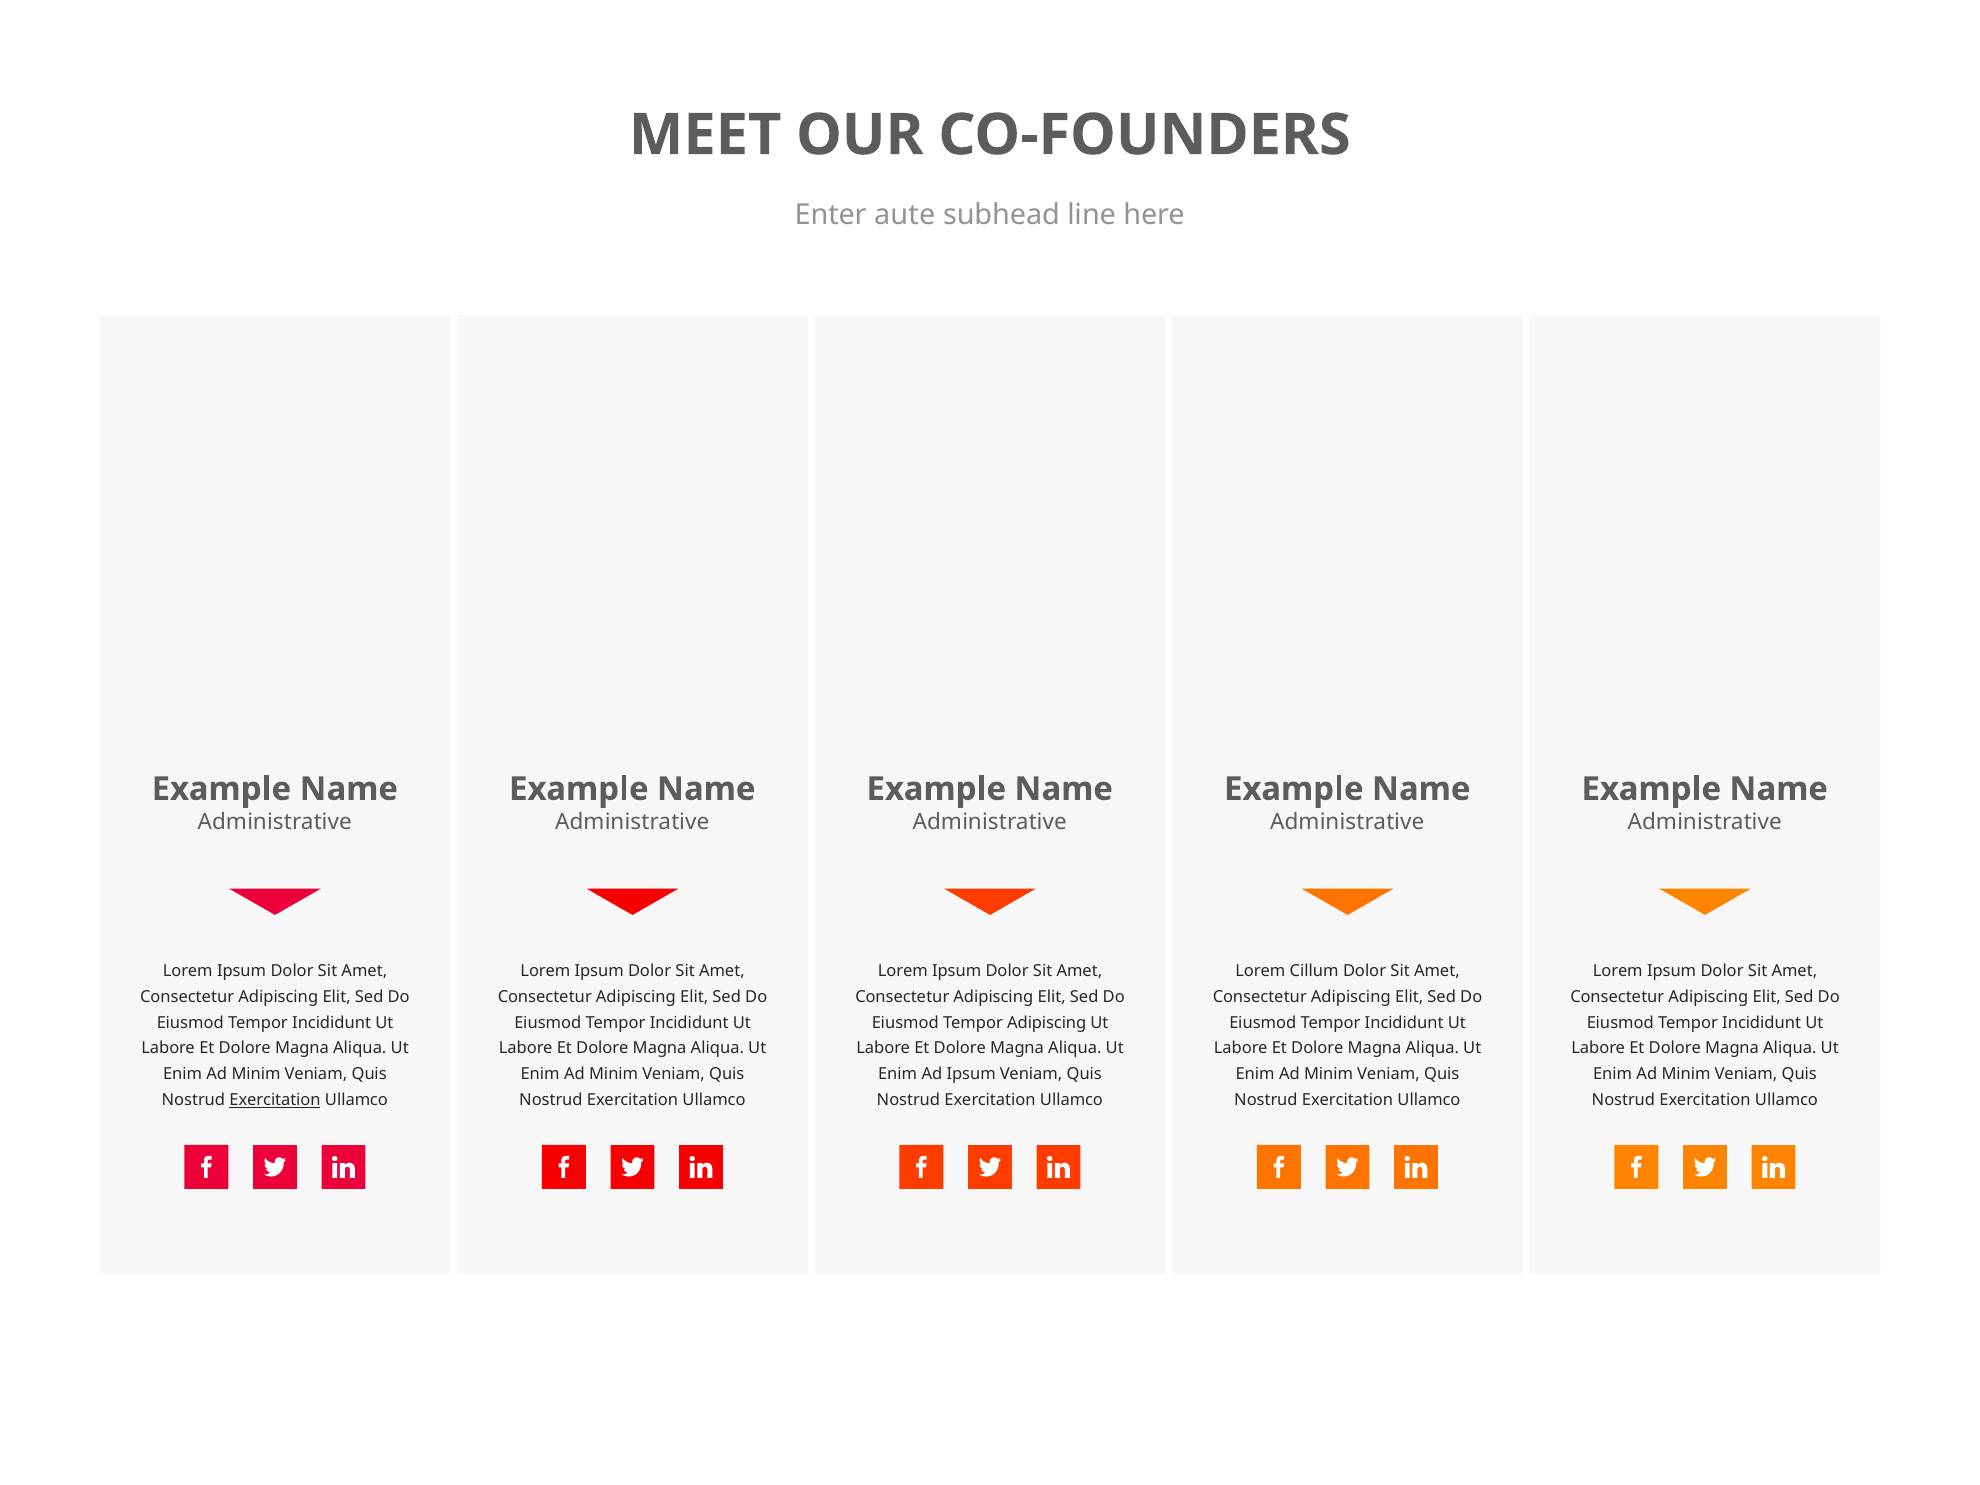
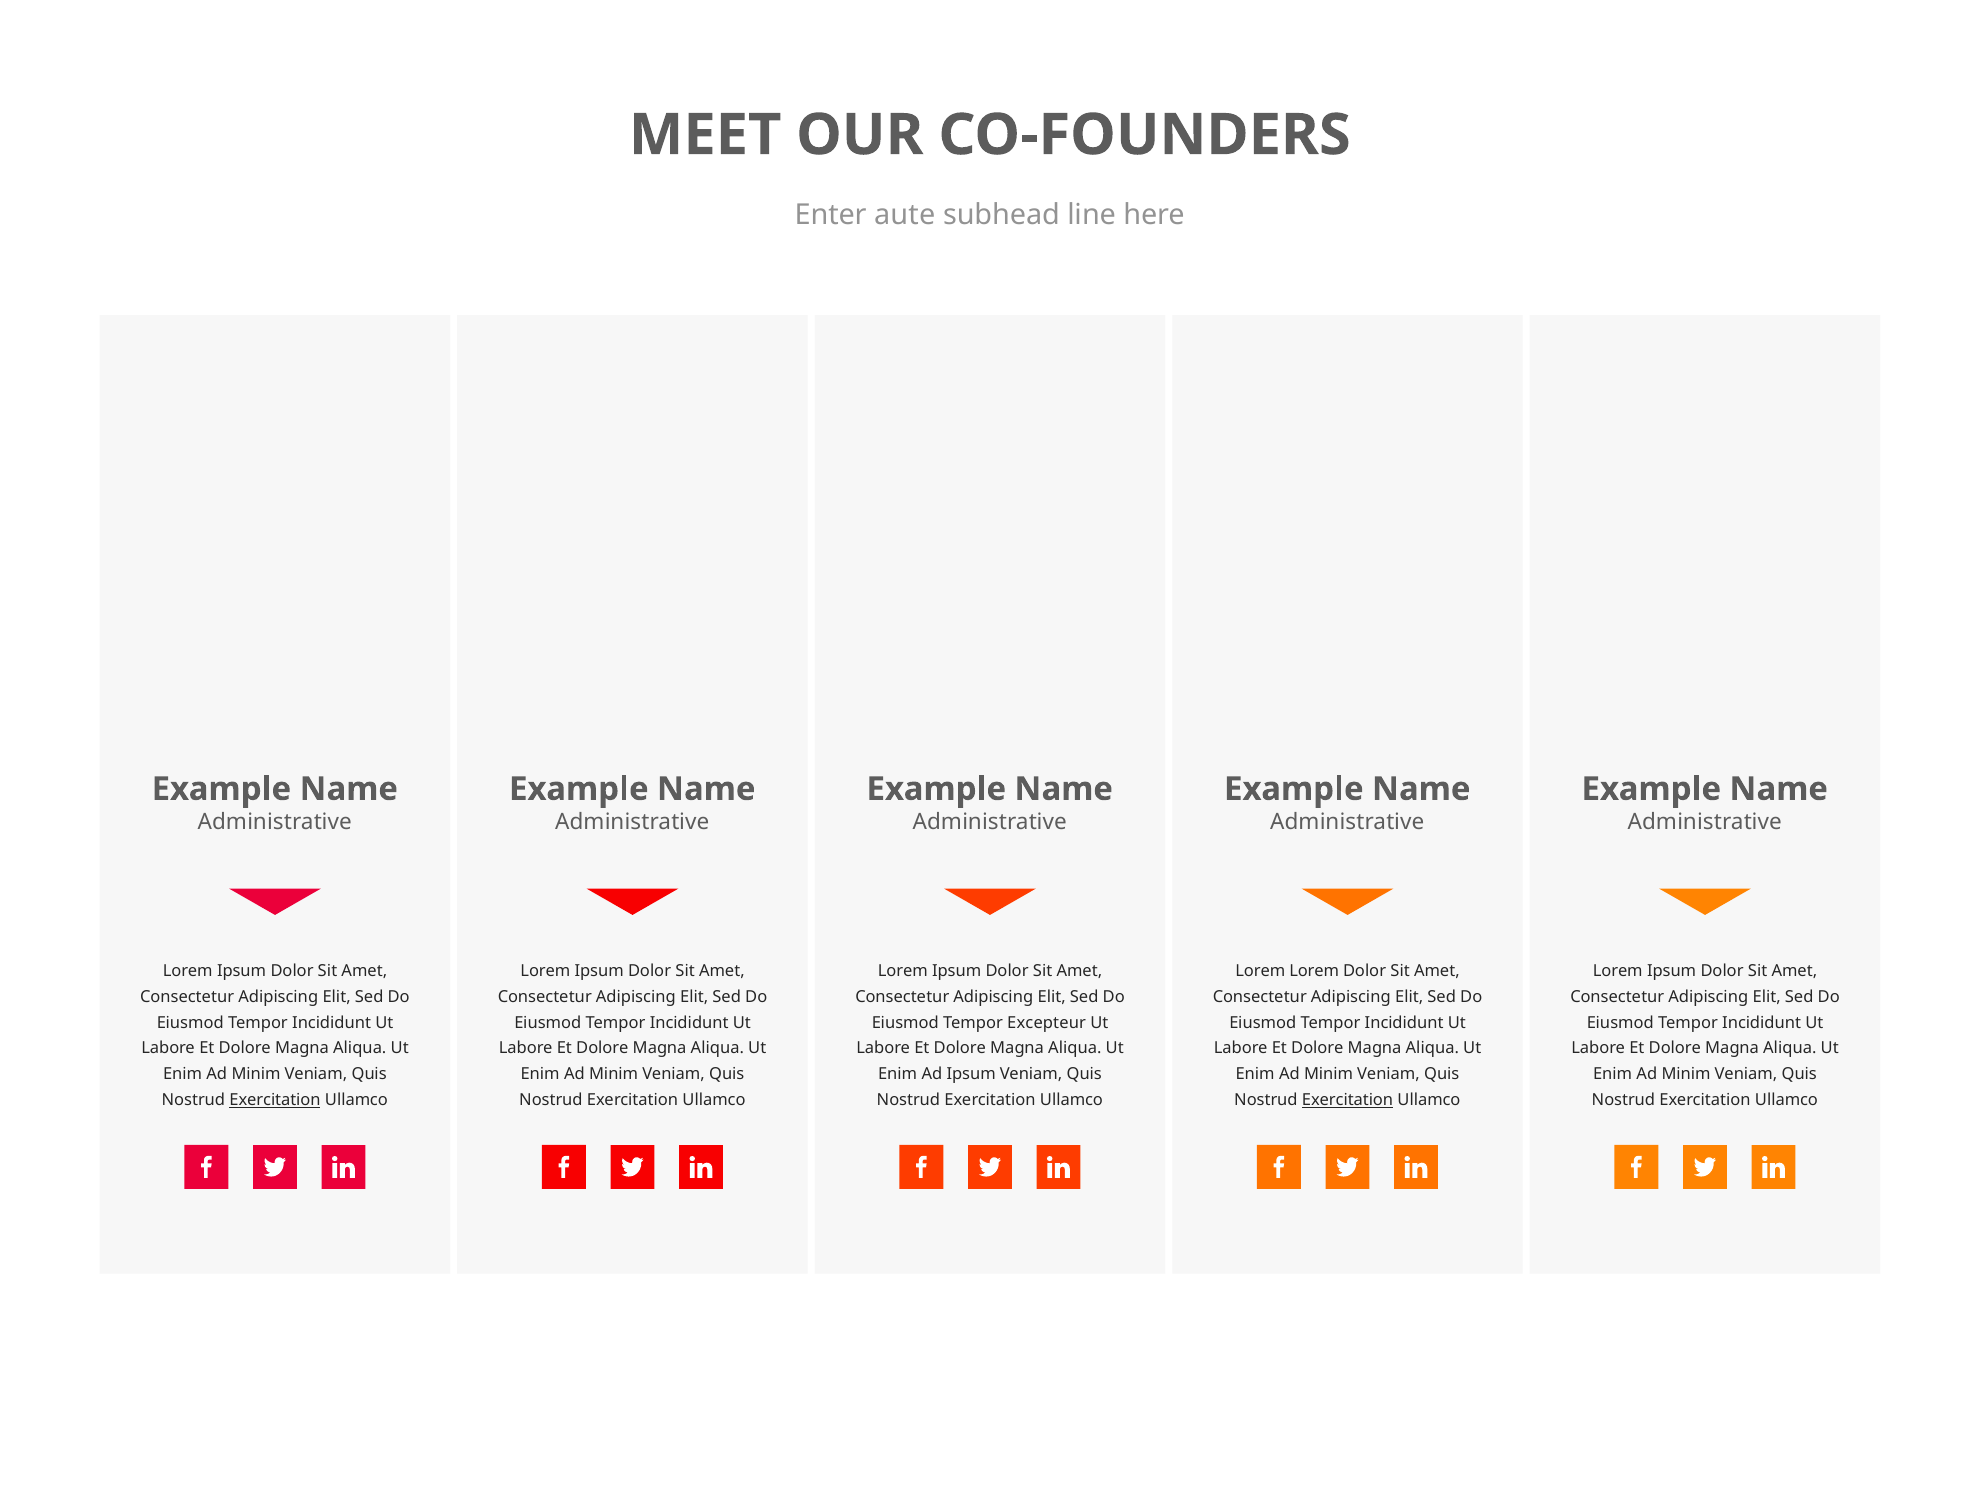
Lorem Cillum: Cillum -> Lorem
Tempor Adipiscing: Adipiscing -> Excepteur
Exercitation at (1348, 1100) underline: none -> present
